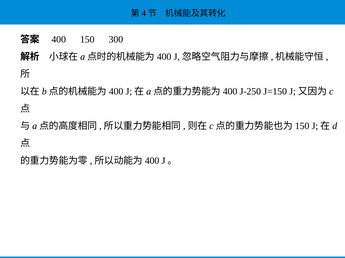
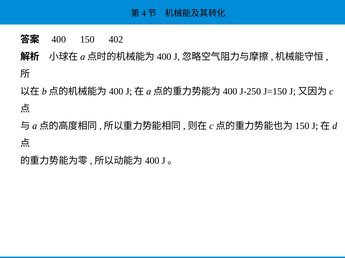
300: 300 -> 402
